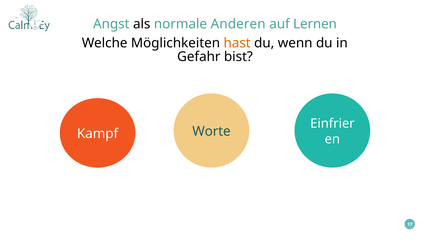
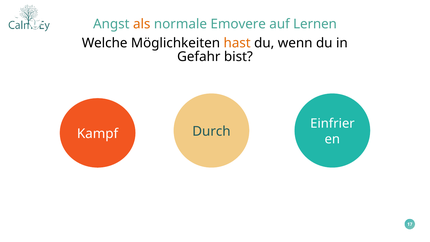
als colour: black -> orange
Anderen: Anderen -> Emovere
Worte: Worte -> Durch
